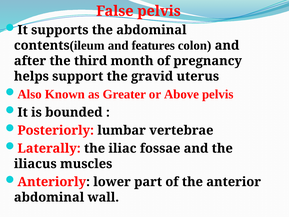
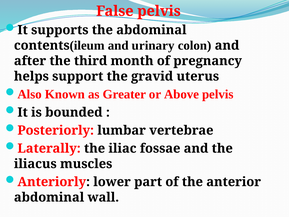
features: features -> urinary
